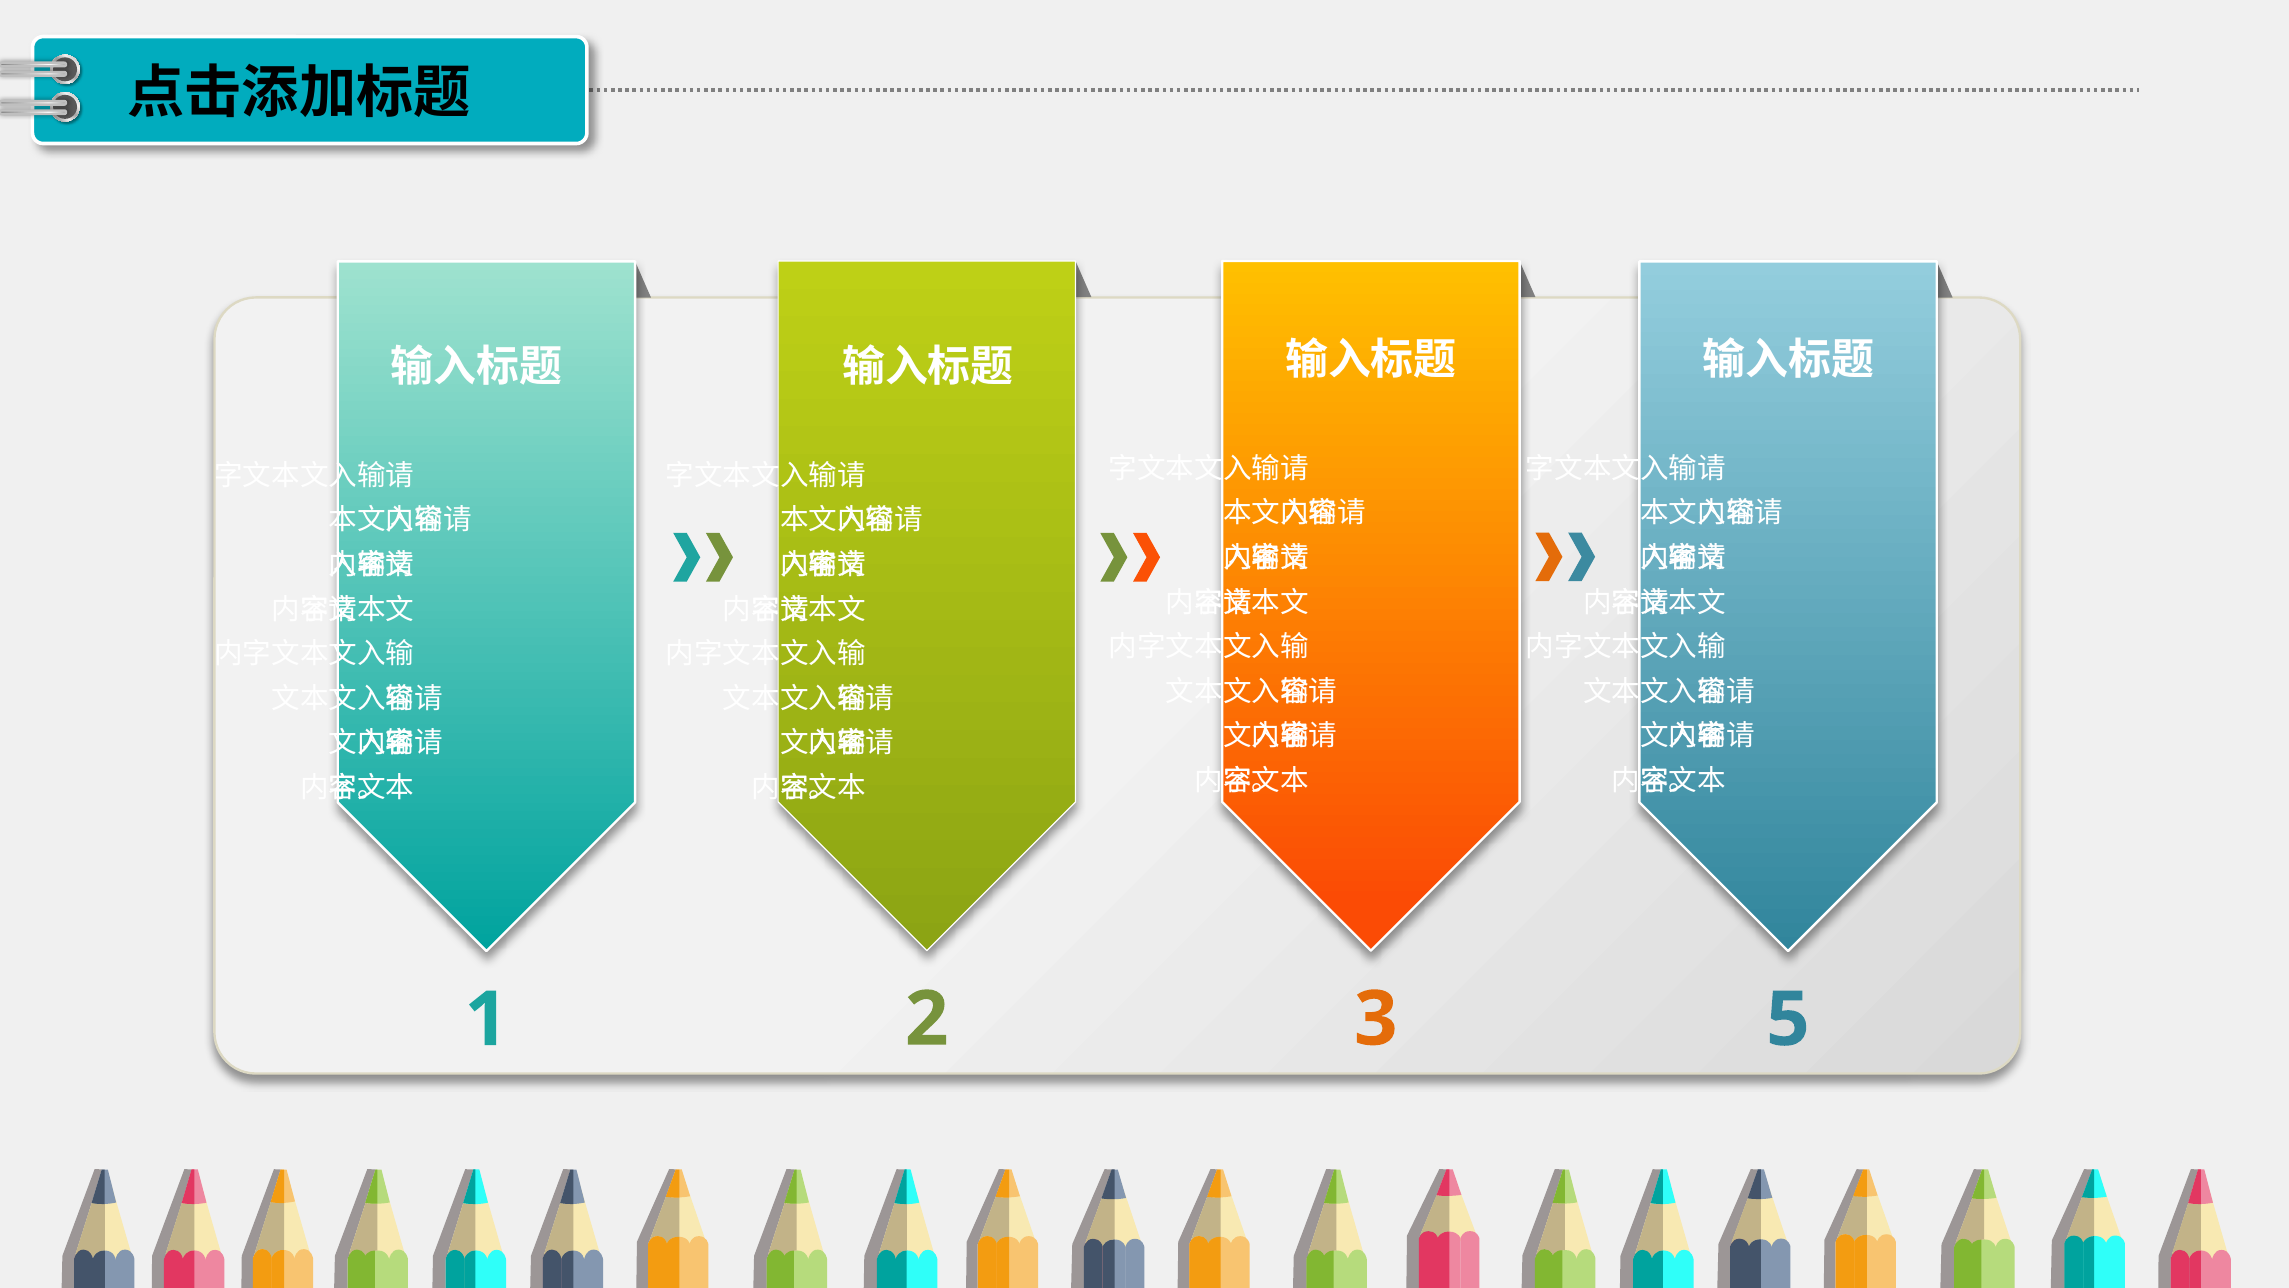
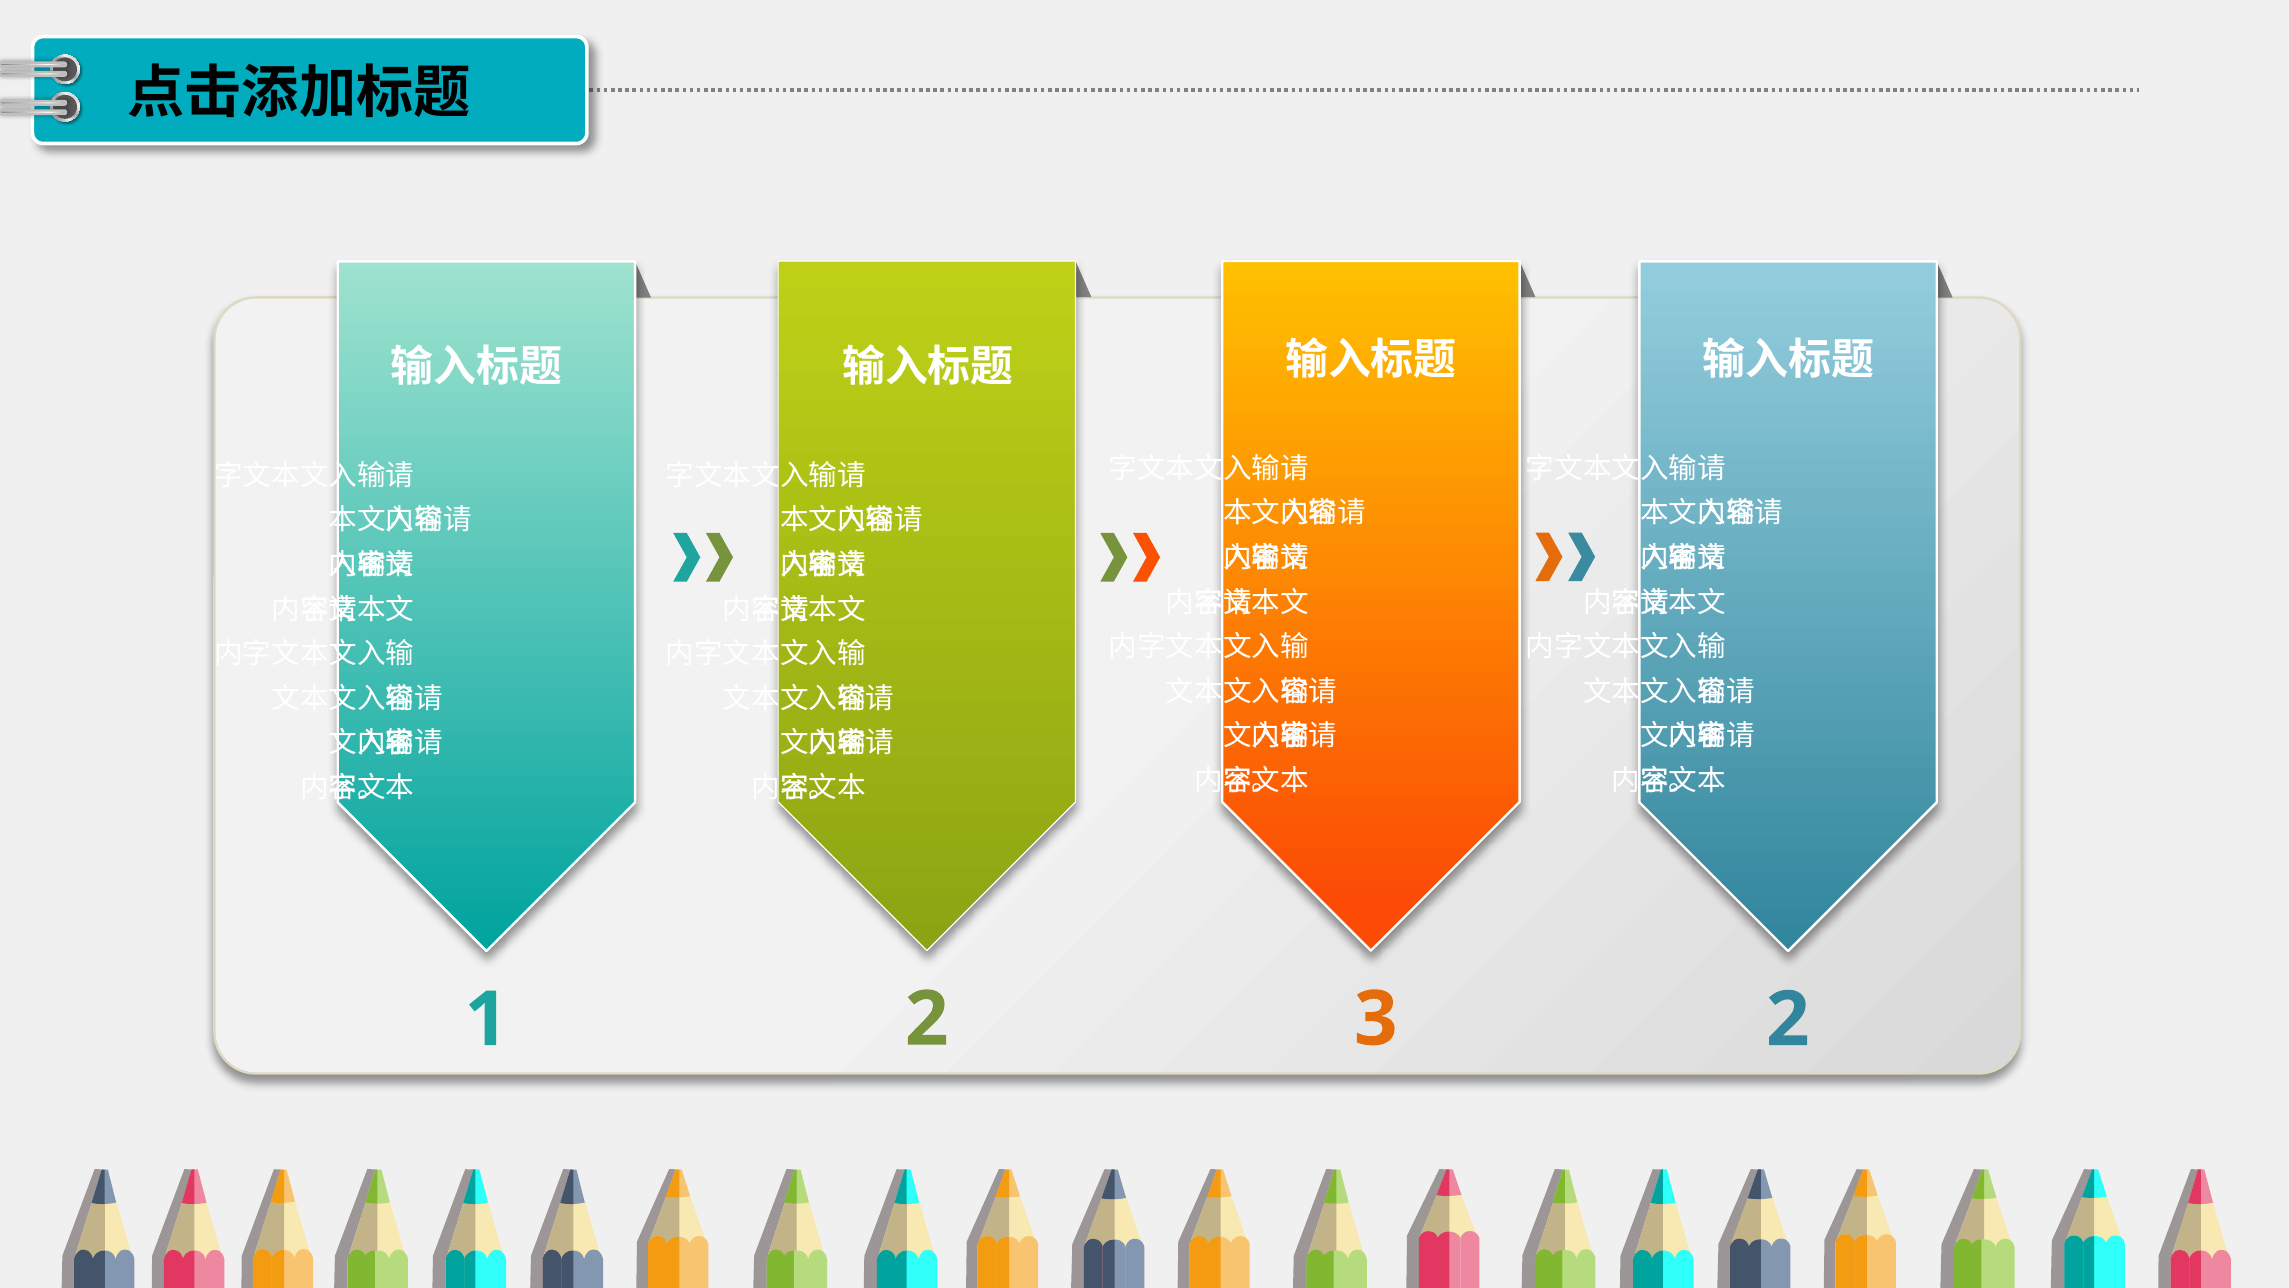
2 5: 5 -> 2
